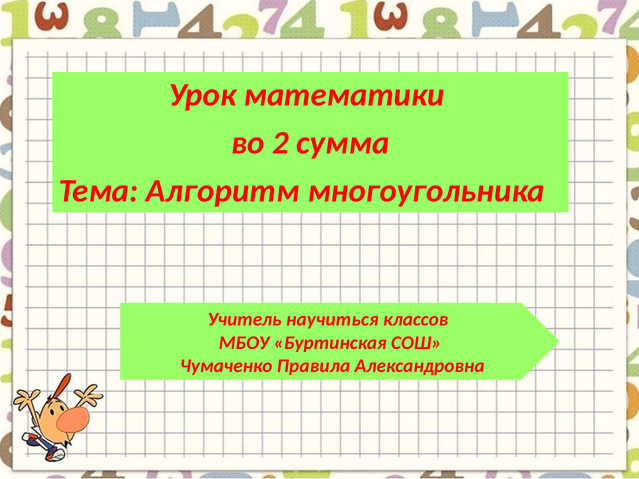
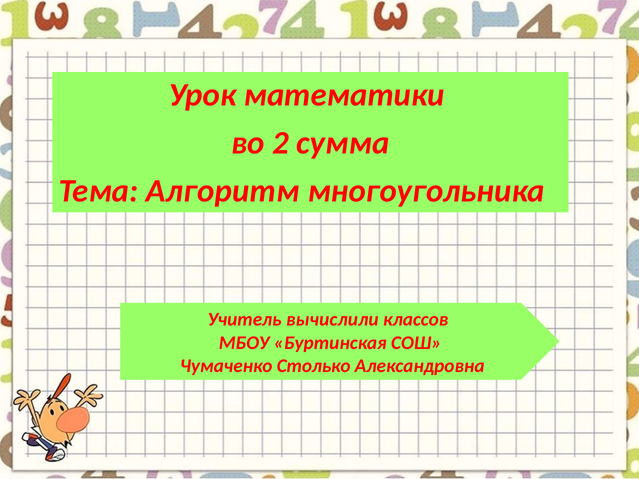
научиться: научиться -> вычислили
Правила: Правила -> Столько
